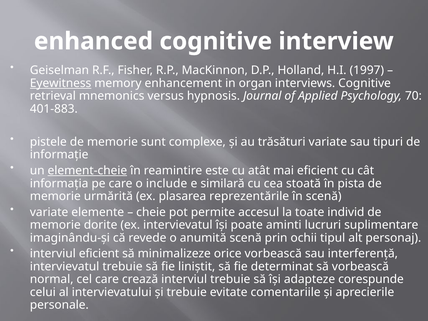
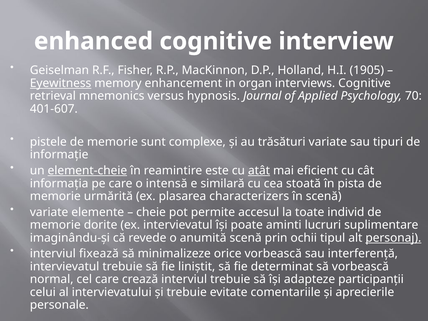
1997: 1997 -> 1905
401-883: 401-883 -> 401-607
atât underline: none -> present
include: include -> intensă
reprezentările: reprezentările -> characterizers
personaj underline: none -> present
interviul eficient: eficient -> fixează
corespunde: corespunde -> participanţii
